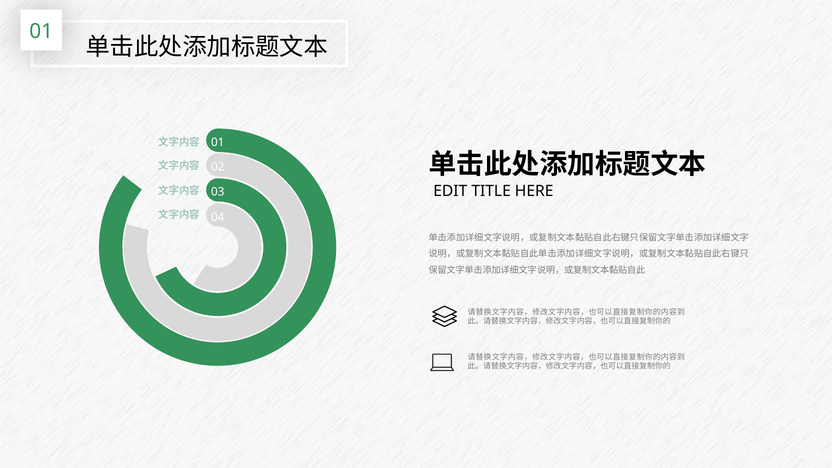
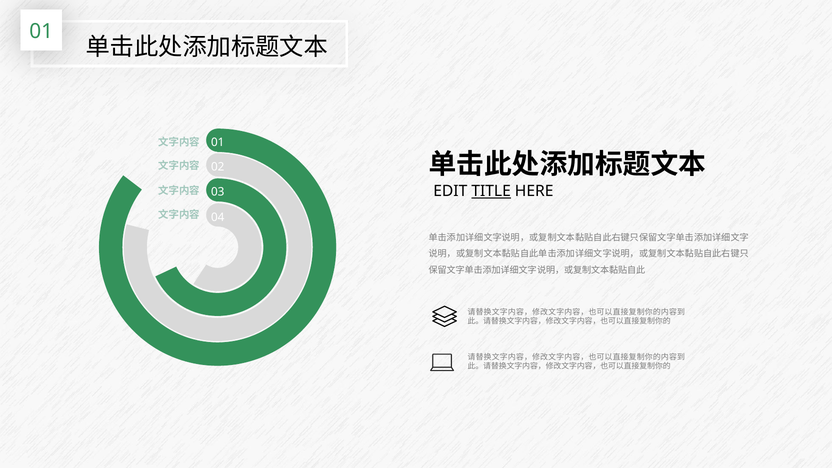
TITLE underline: none -> present
